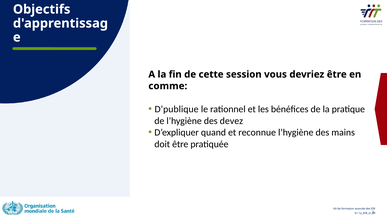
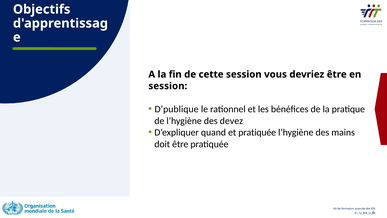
comme at (168, 86): comme -> session
et reconnue: reconnue -> pratiquée
